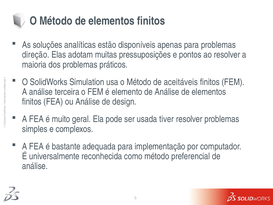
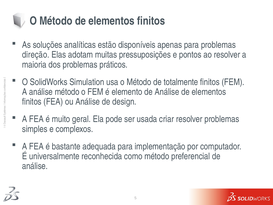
aceitáveis: aceitáveis -> totalmente
análise terceira: terceira -> método
tiver: tiver -> criar
